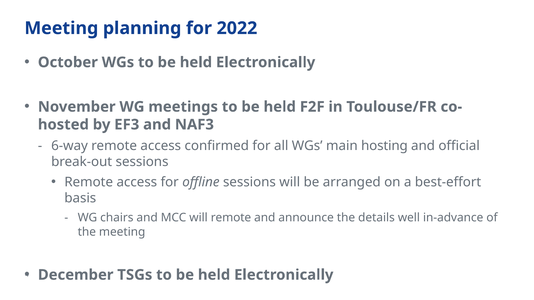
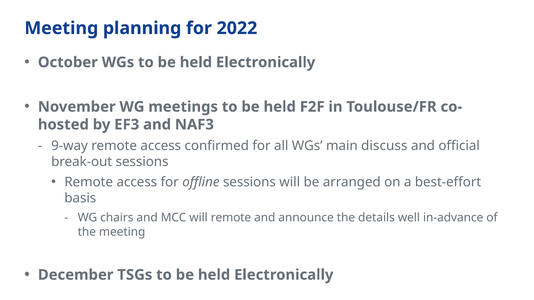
6-way: 6-way -> 9-way
hosting: hosting -> discuss
